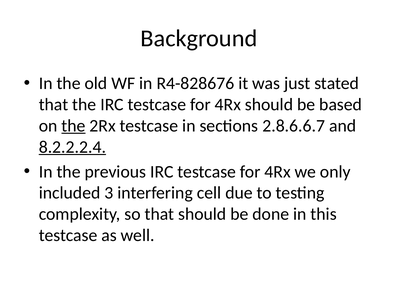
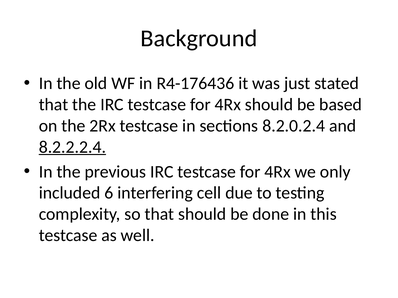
R4-828676: R4-828676 -> R4-176436
the at (73, 126) underline: present -> none
2.8.6.6.7: 2.8.6.6.7 -> 8.2.0.2.4
3: 3 -> 6
